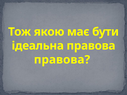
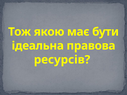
правова at (62, 60): правова -> ресурсів
